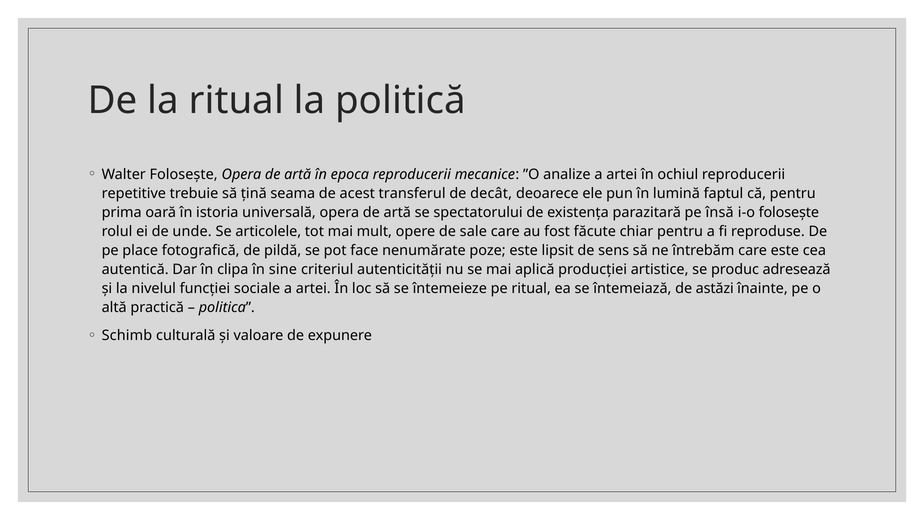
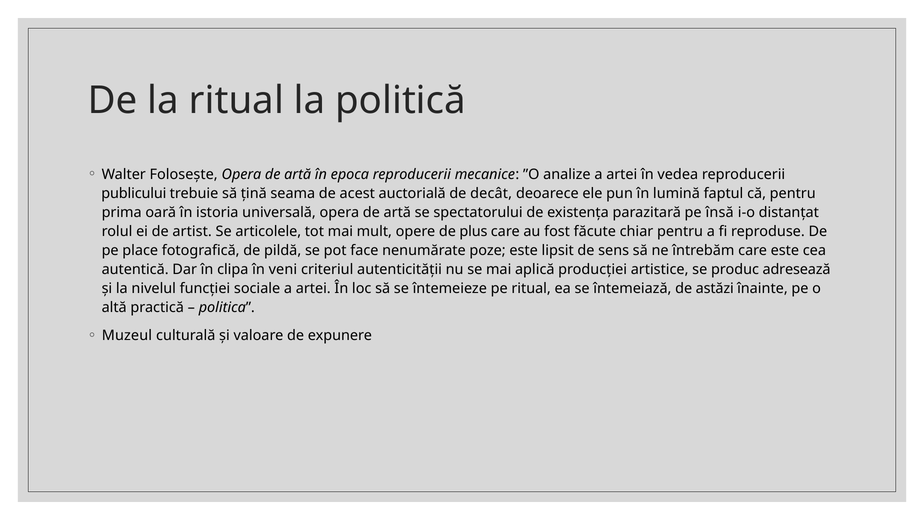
ochiul: ochiul -> vedea
repetitive: repetitive -> publicului
transferul: transferul -> auctorială
i-o folosește: folosește -> distanțat
unde: unde -> artist
sale: sale -> plus
sine: sine -> veni
Schimb: Schimb -> Muzeul
